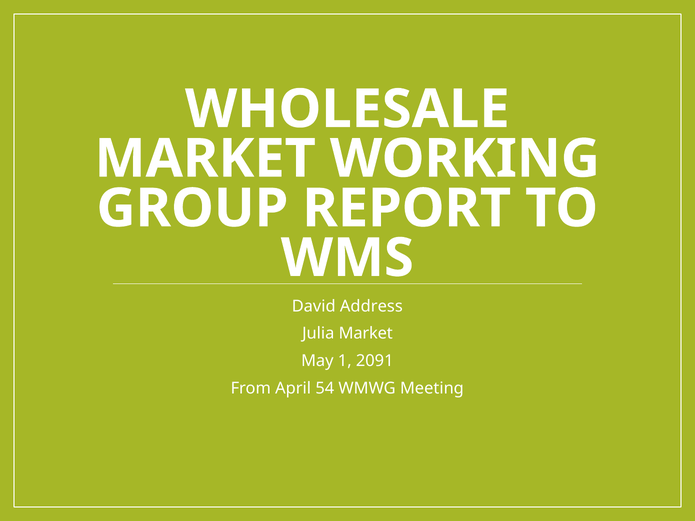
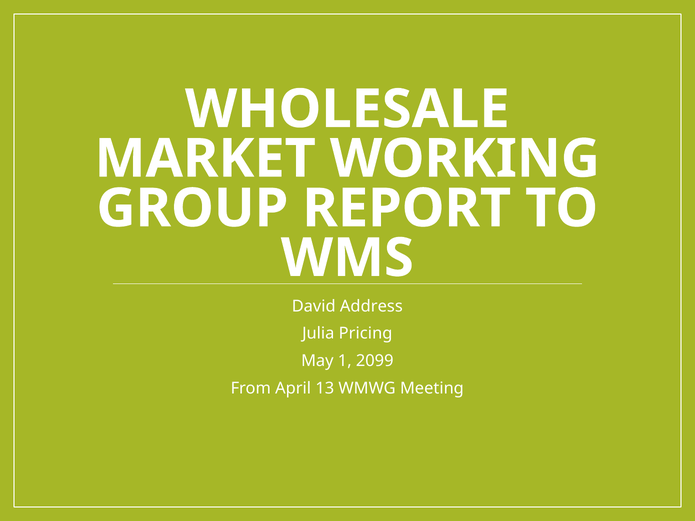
Julia Market: Market -> Pricing
2091: 2091 -> 2099
54: 54 -> 13
